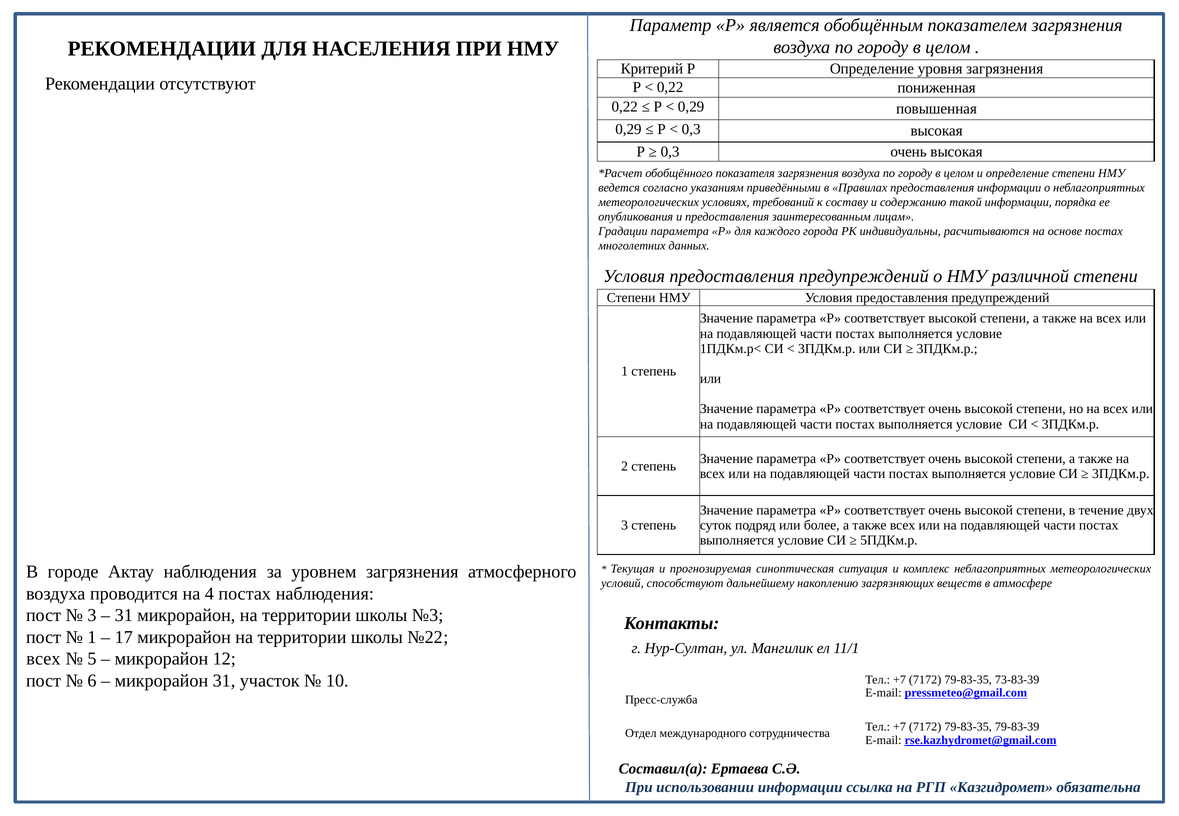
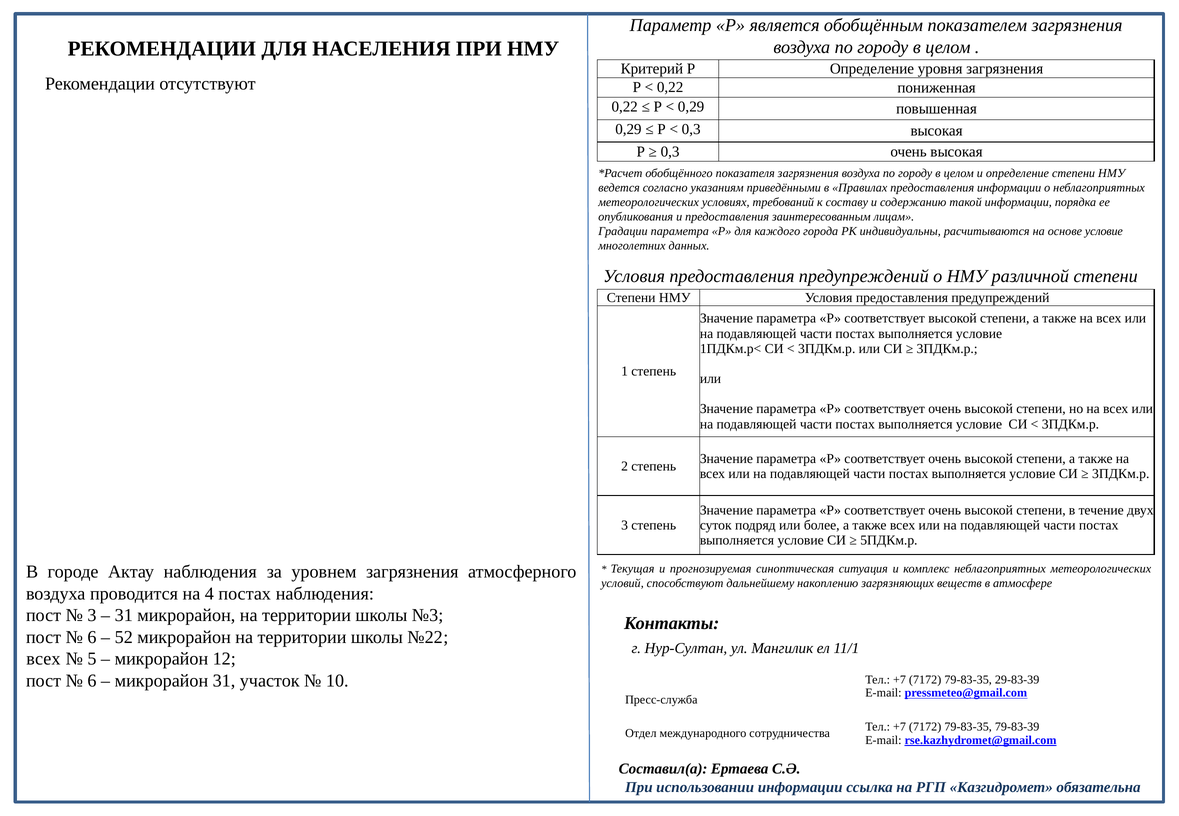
основе постах: постах -> условие
1 at (92, 637): 1 -> 6
17: 17 -> 52
73-83-39: 73-83-39 -> 29-83-39
